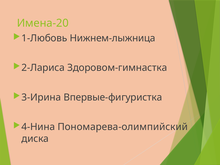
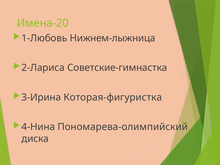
Здоровом-гимнастка: Здоровом-гимнастка -> Советские-гимнастка
Впервые-фигуристка: Впервые-фигуристка -> Которая-фигуристка
